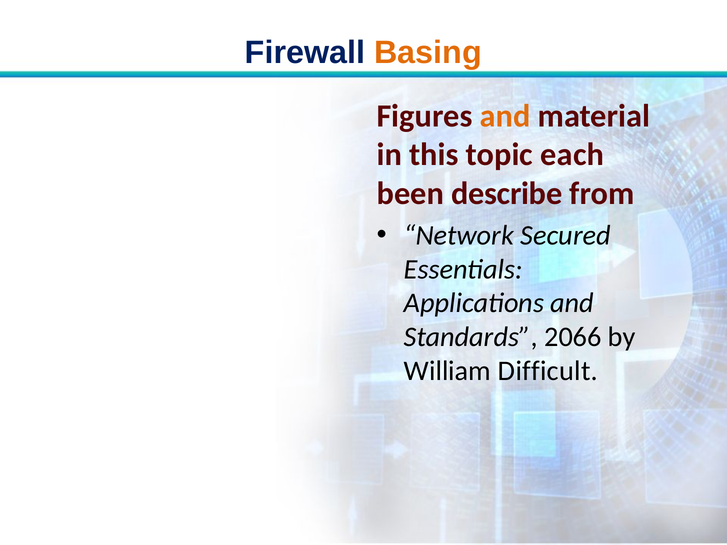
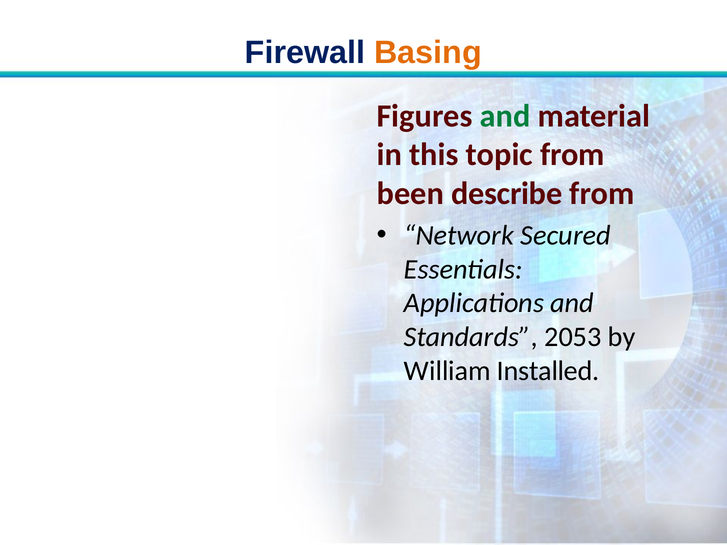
and at (505, 116) colour: orange -> green
topic each: each -> from
2066: 2066 -> 2053
Difficult: Difficult -> Installed
